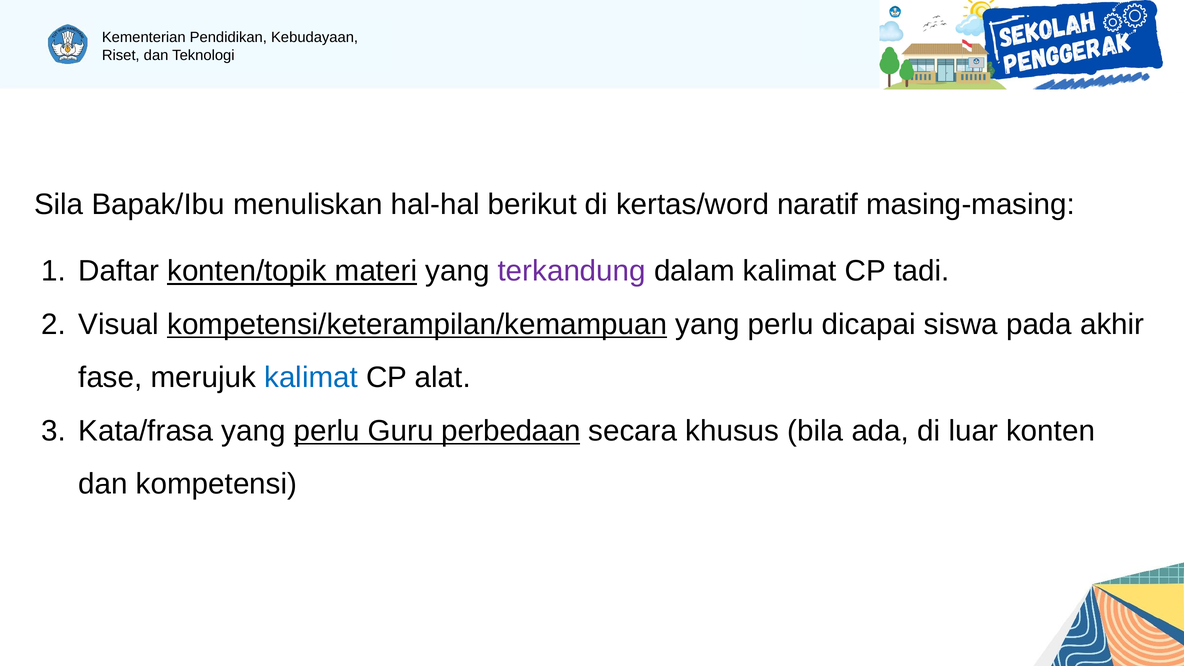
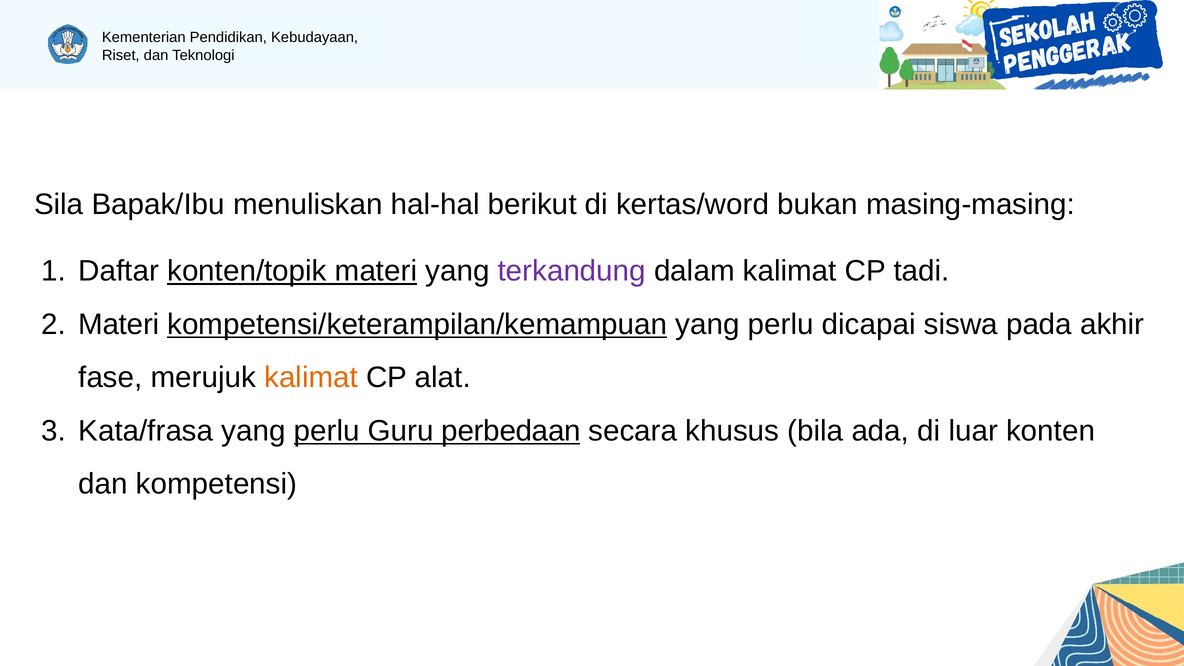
naratif: naratif -> bukan
Visual at (119, 324): Visual -> Materi
kalimat at (311, 378) colour: blue -> orange
